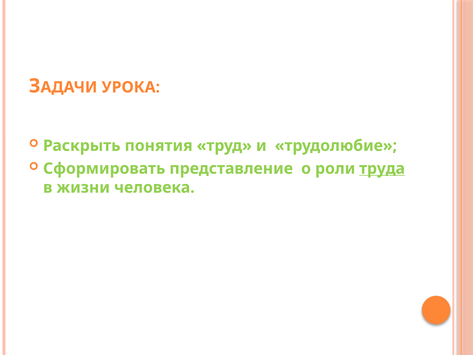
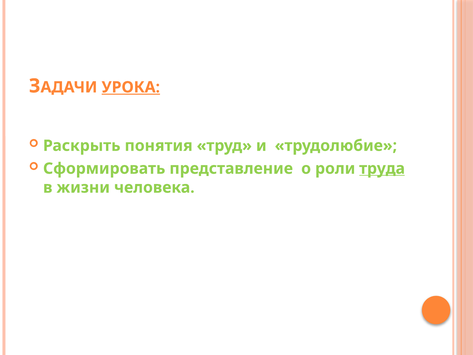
УРОКА underline: none -> present
